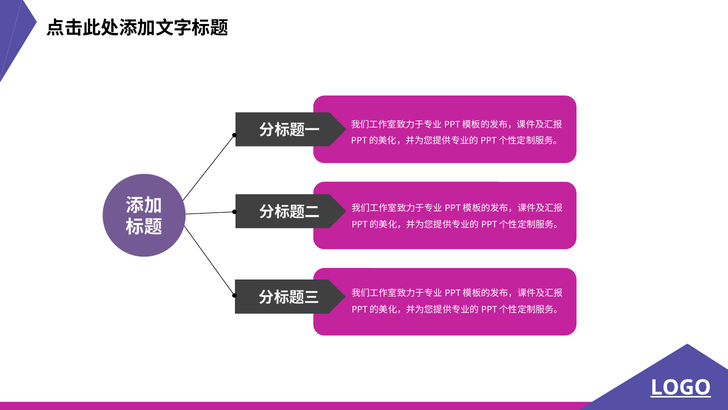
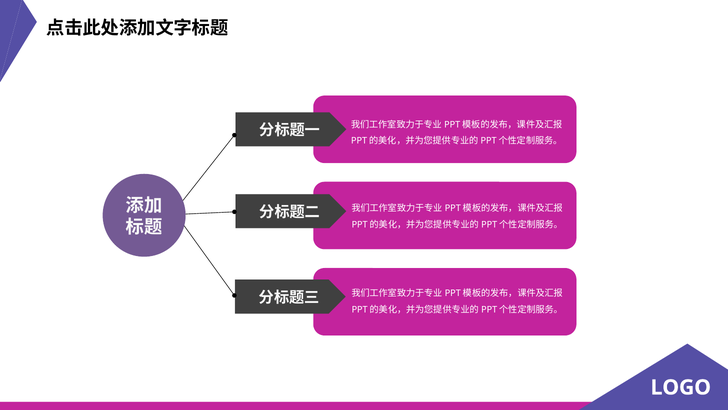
LOGO underline: present -> none
